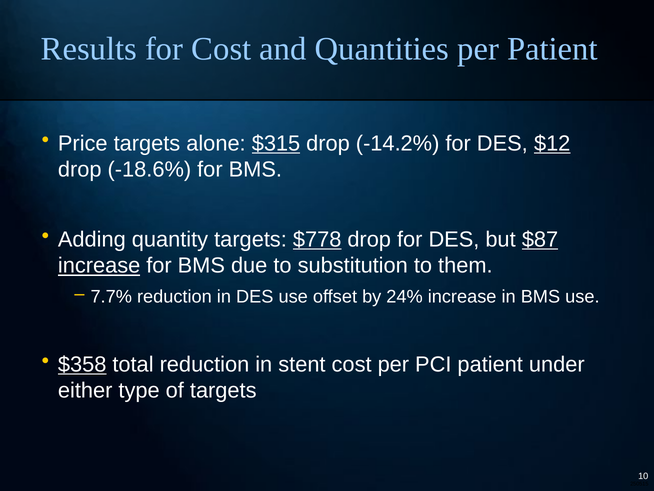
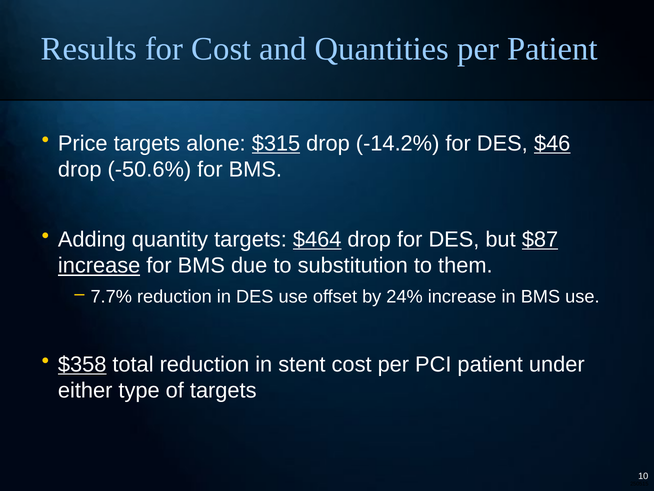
$12: $12 -> $46
-18.6%: -18.6% -> -50.6%
$778: $778 -> $464
